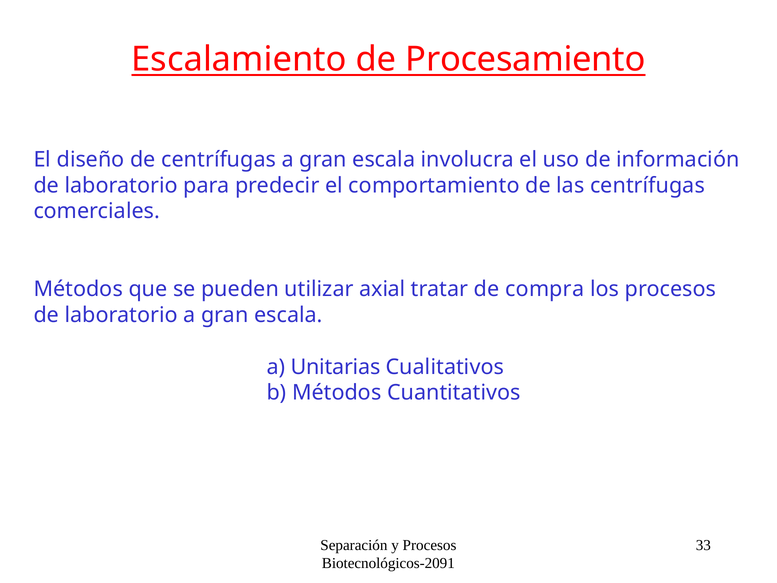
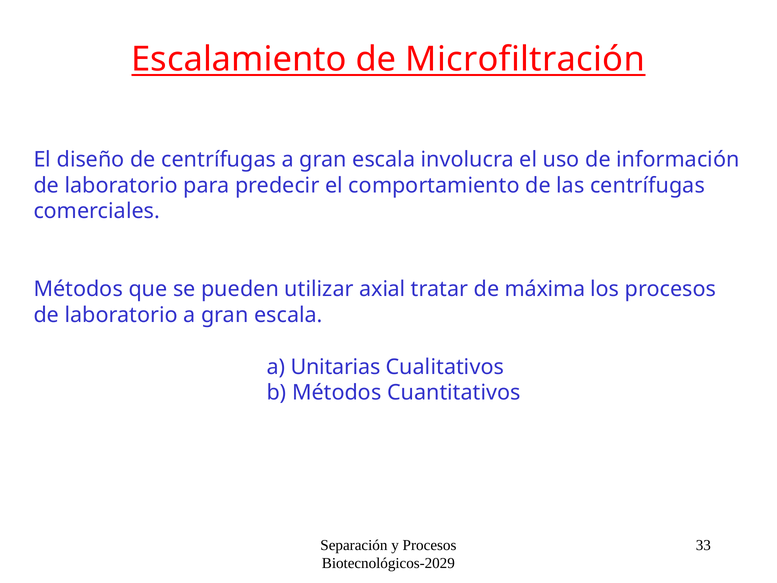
Procesamiento: Procesamiento -> Microfiltración
compra: compra -> máxima
Biotecnológicos-2091: Biotecnológicos-2091 -> Biotecnológicos-2029
